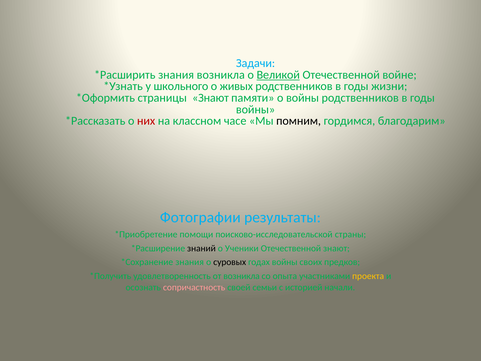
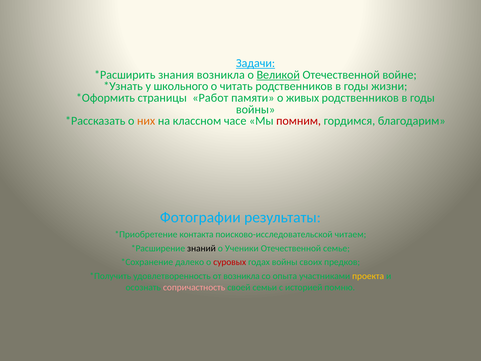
Задачи underline: none -> present
живых: живых -> читать
страницы Знают: Знают -> Работ
о войны: войны -> живых
них colour: red -> orange
помним colour: black -> red
помощи: помощи -> контакта
страны: страны -> читаем
Отечественной знают: знают -> семье
знания at (190, 262): знания -> далеко
суровых colour: black -> red
начали: начали -> помню
